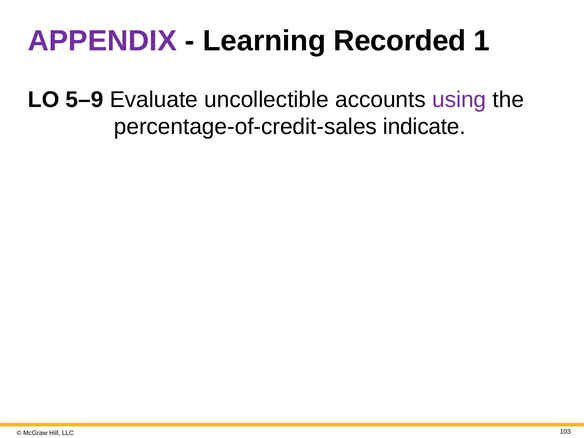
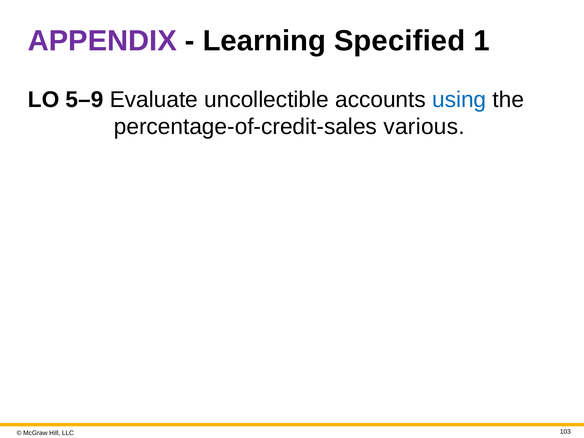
Recorded: Recorded -> Specified
using colour: purple -> blue
indicate: indicate -> various
